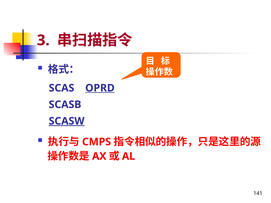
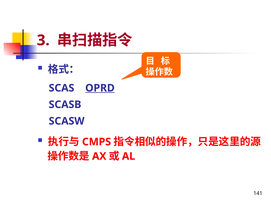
SCASW underline: present -> none
